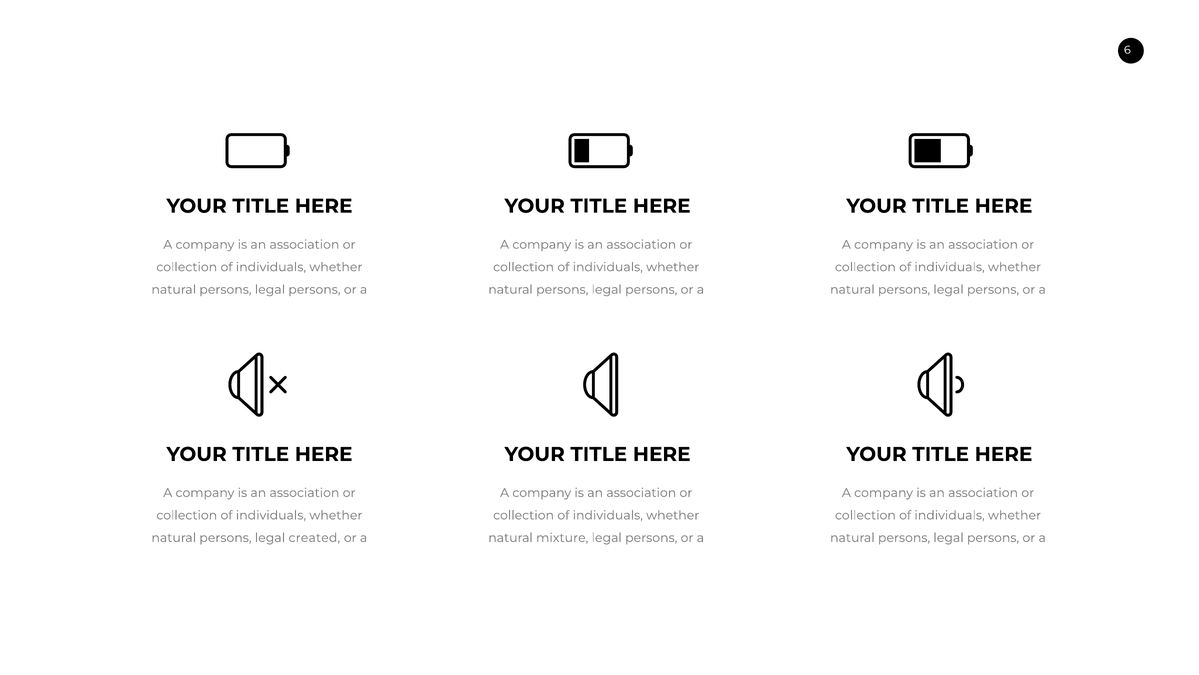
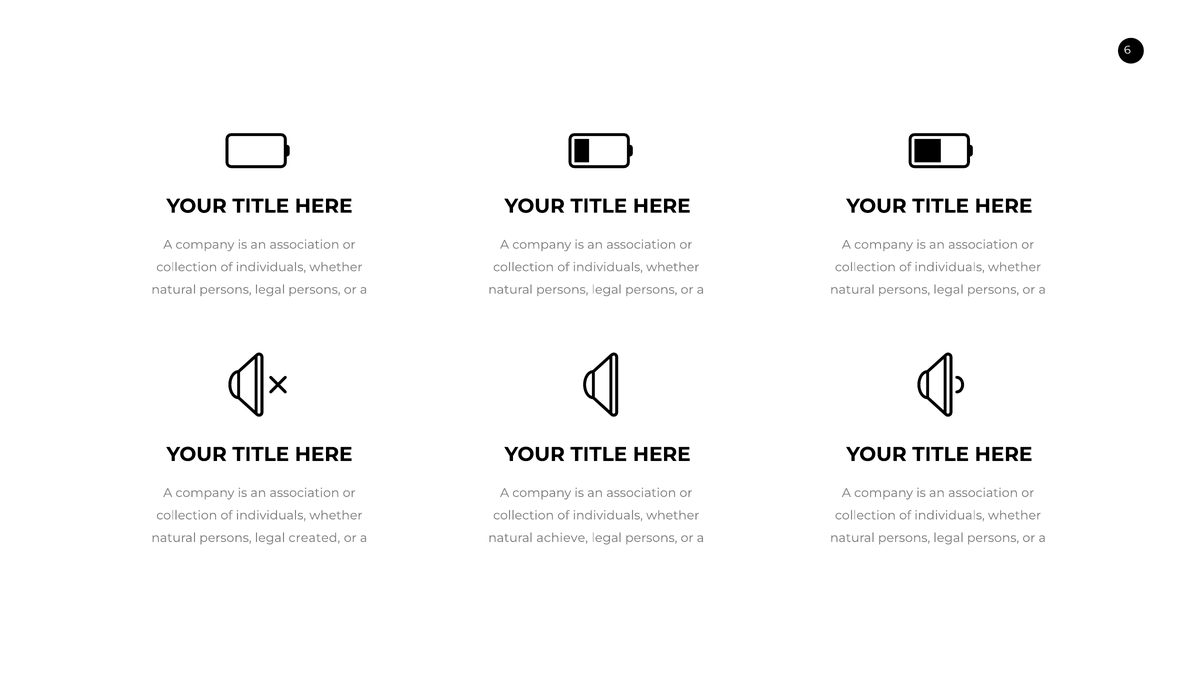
mixture: mixture -> achieve
